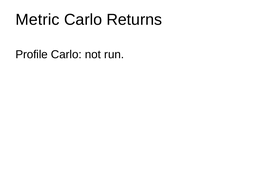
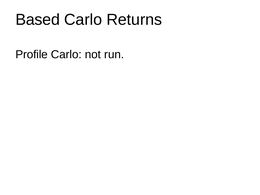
Metric: Metric -> Based
